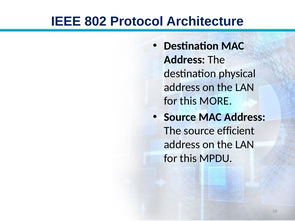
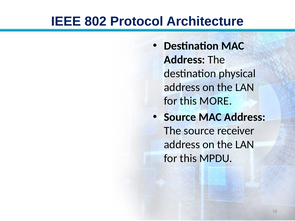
efficient: efficient -> receiver
